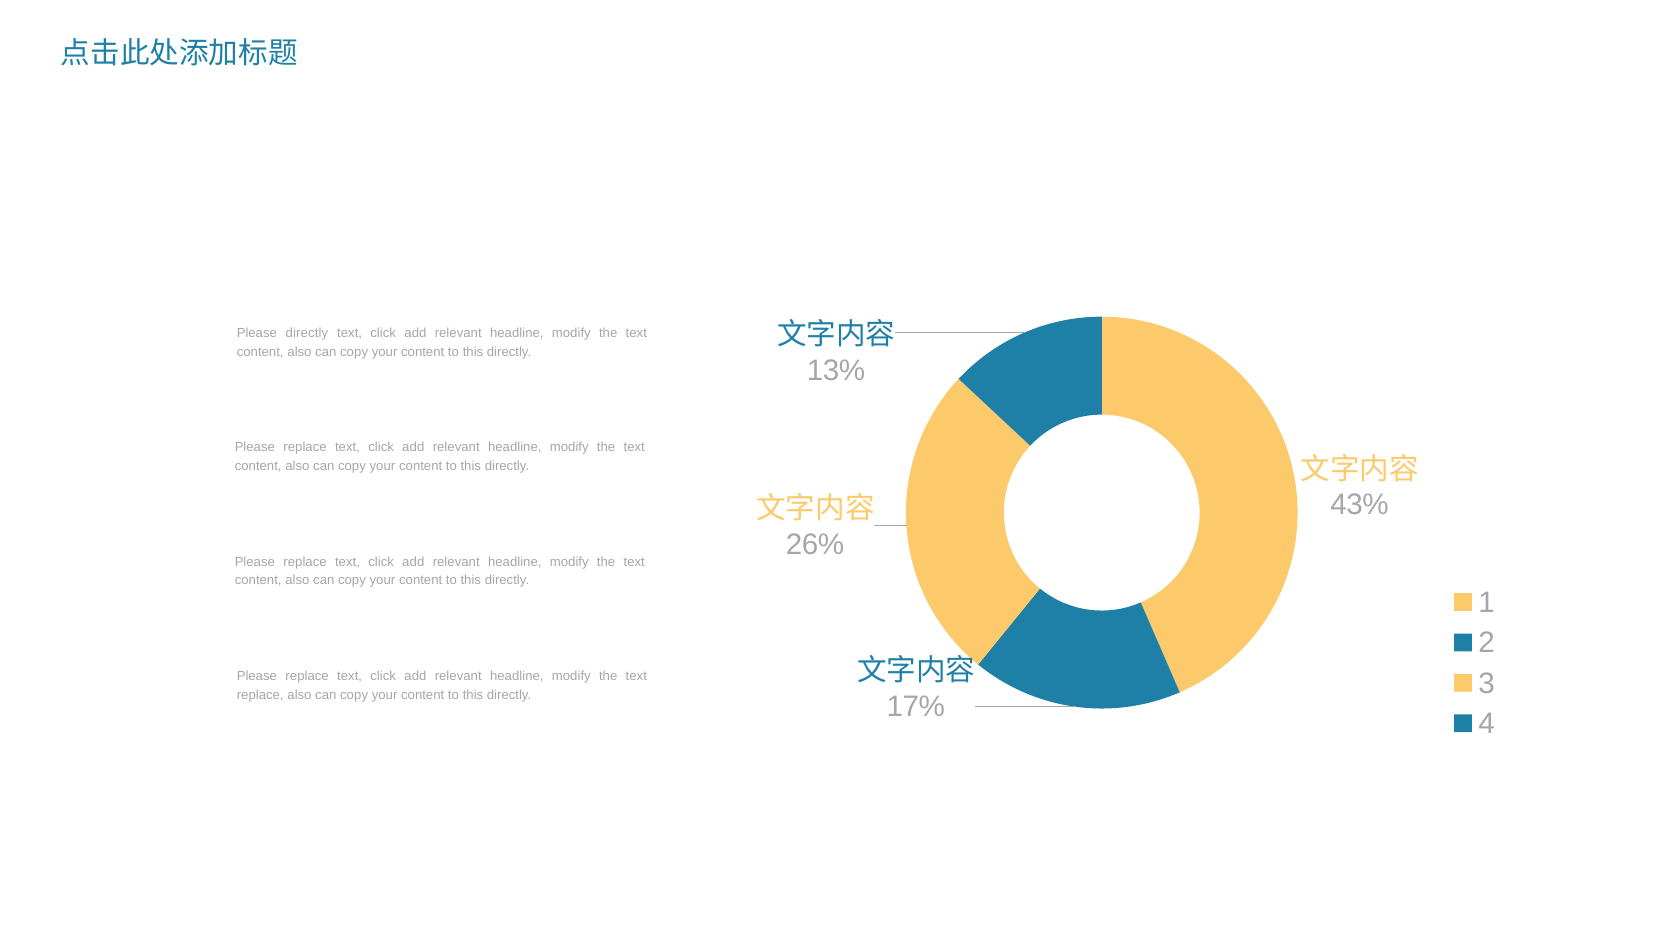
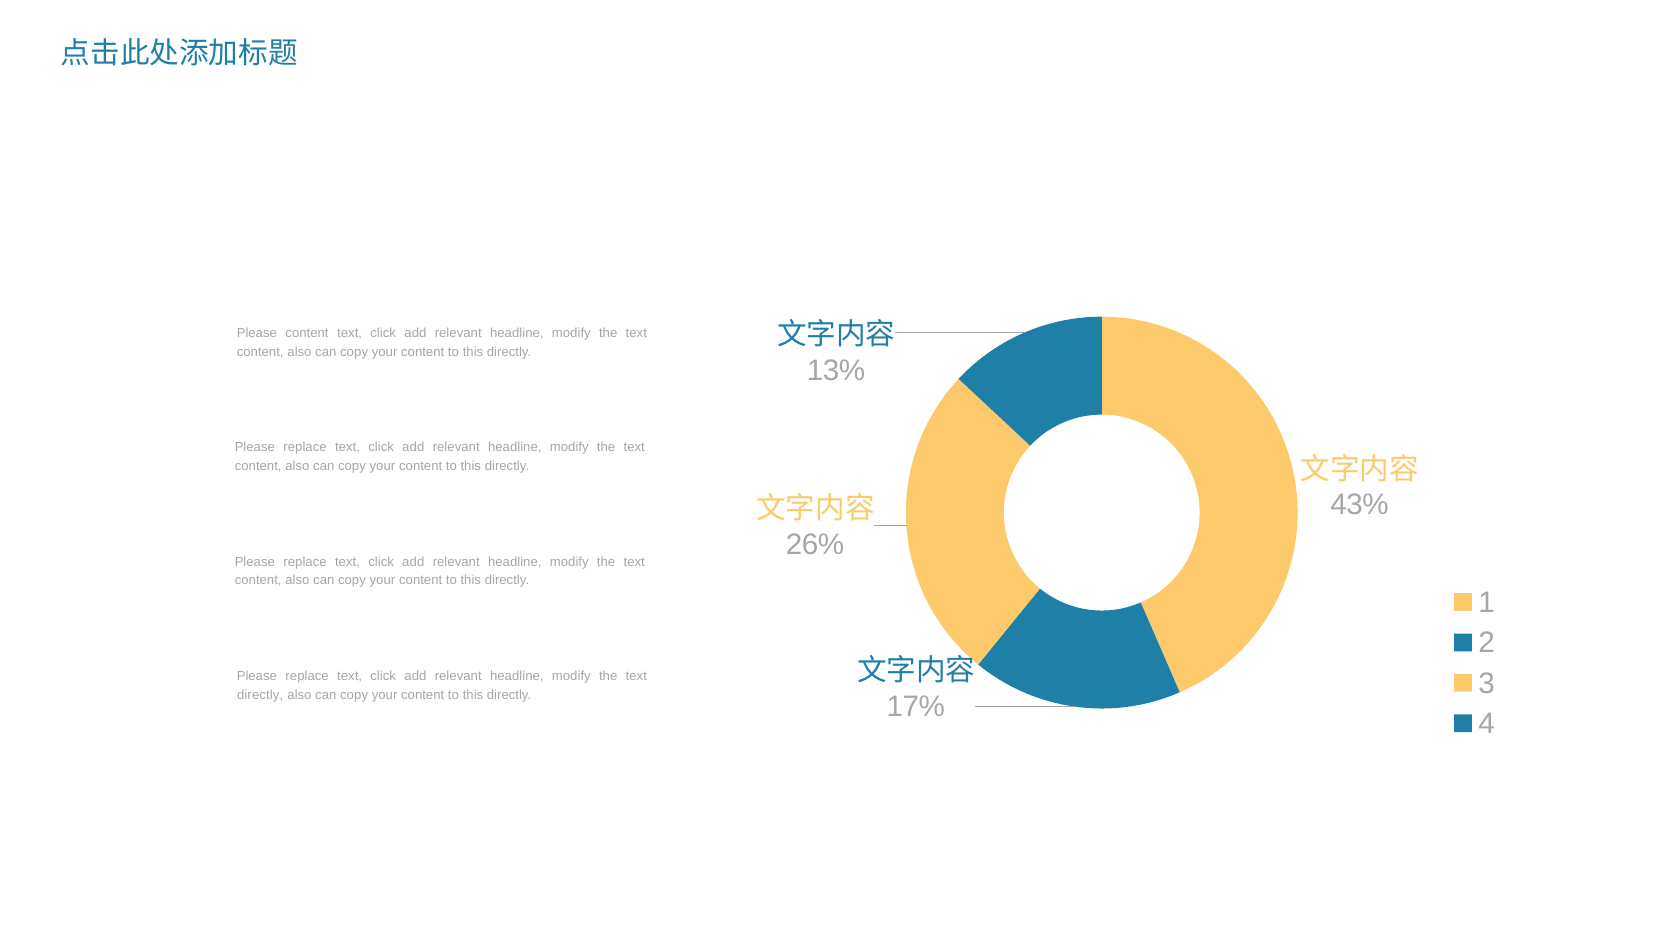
Please directly: directly -> content
replace at (260, 694): replace -> directly
